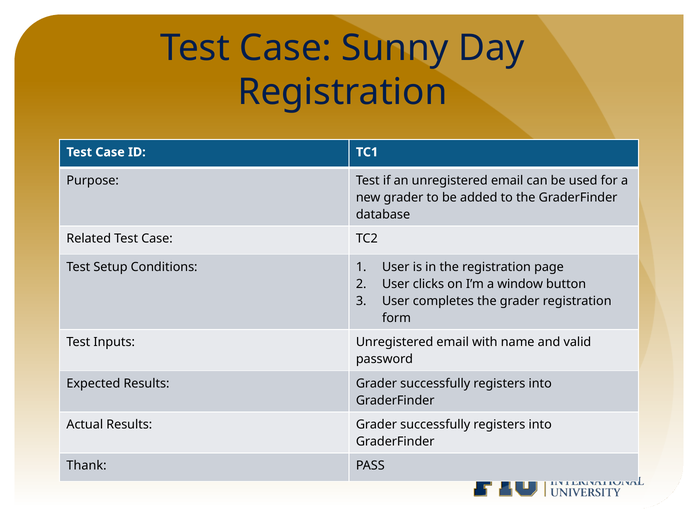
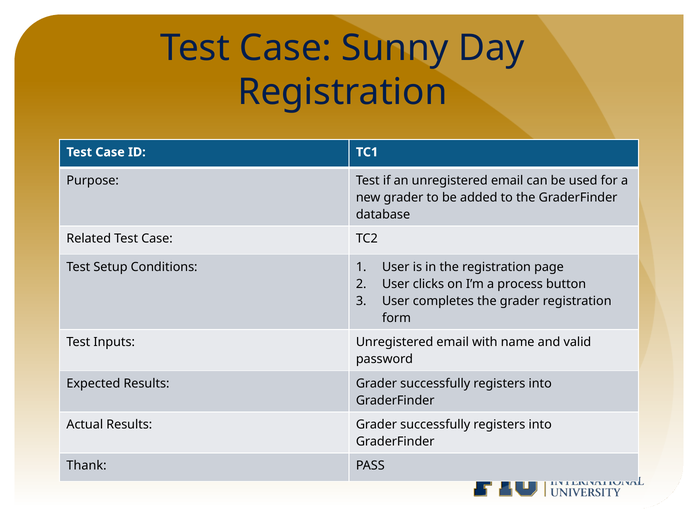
window: window -> process
